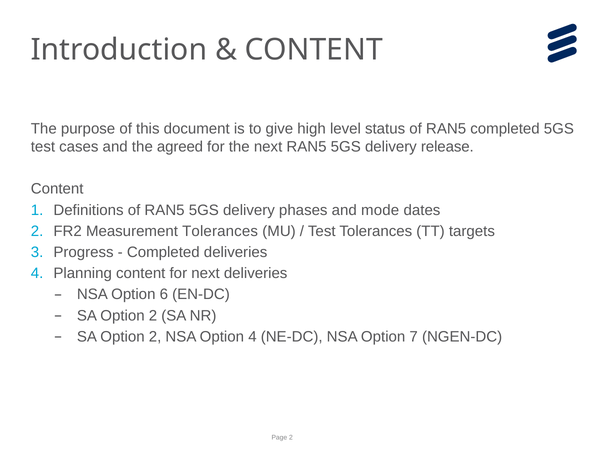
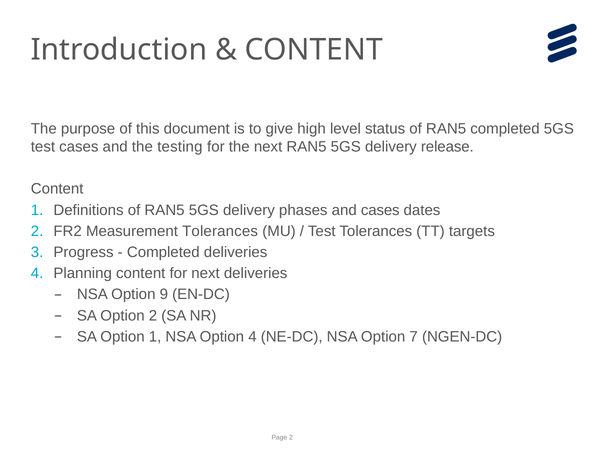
agreed: agreed -> testing
and mode: mode -> cases
6: 6 -> 9
2 at (155, 336): 2 -> 1
